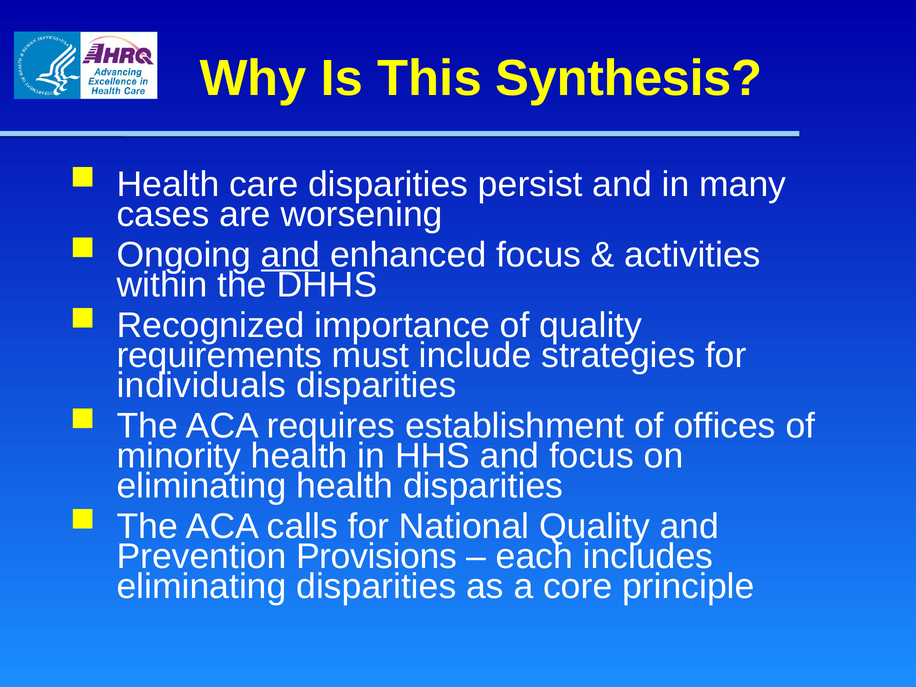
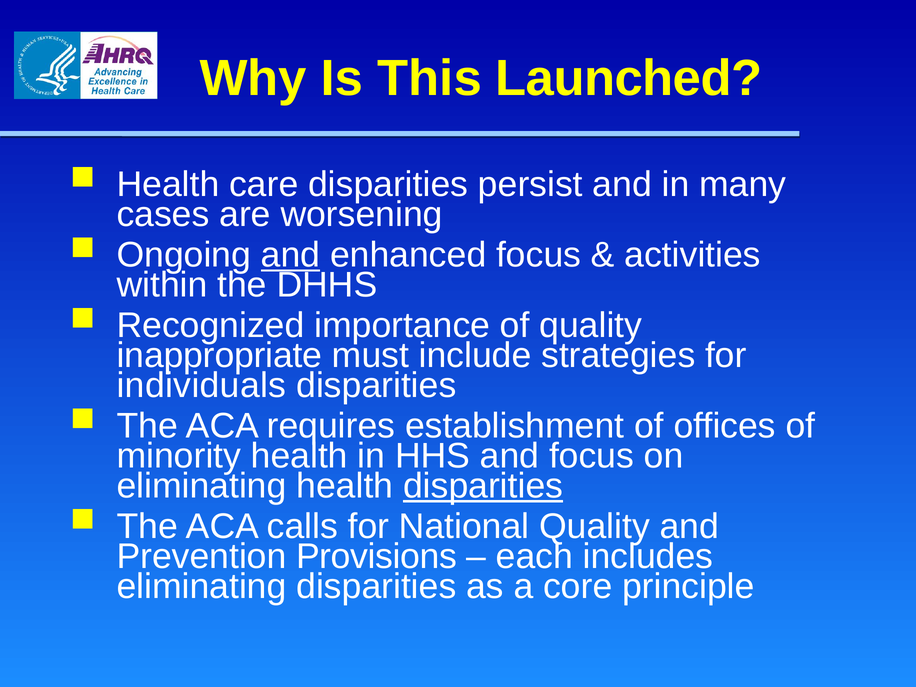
Synthesis: Synthesis -> Launched
requirements: requirements -> inappropriate
disparities at (483, 486) underline: none -> present
